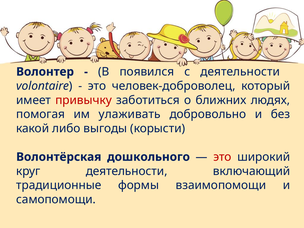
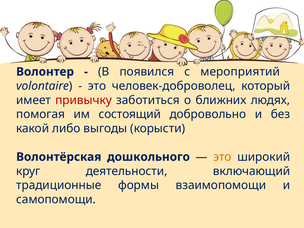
с деятельности: деятельности -> мероприятий
улаживать: улаживать -> состоящий
это at (222, 157) colour: red -> orange
